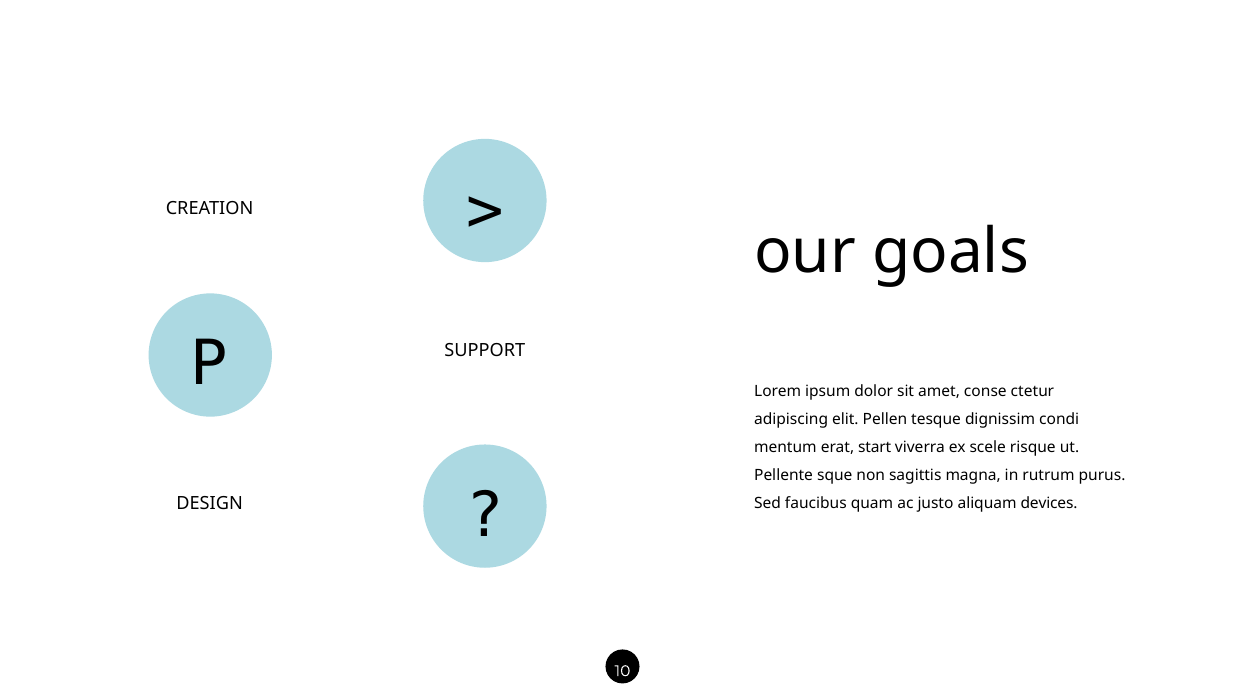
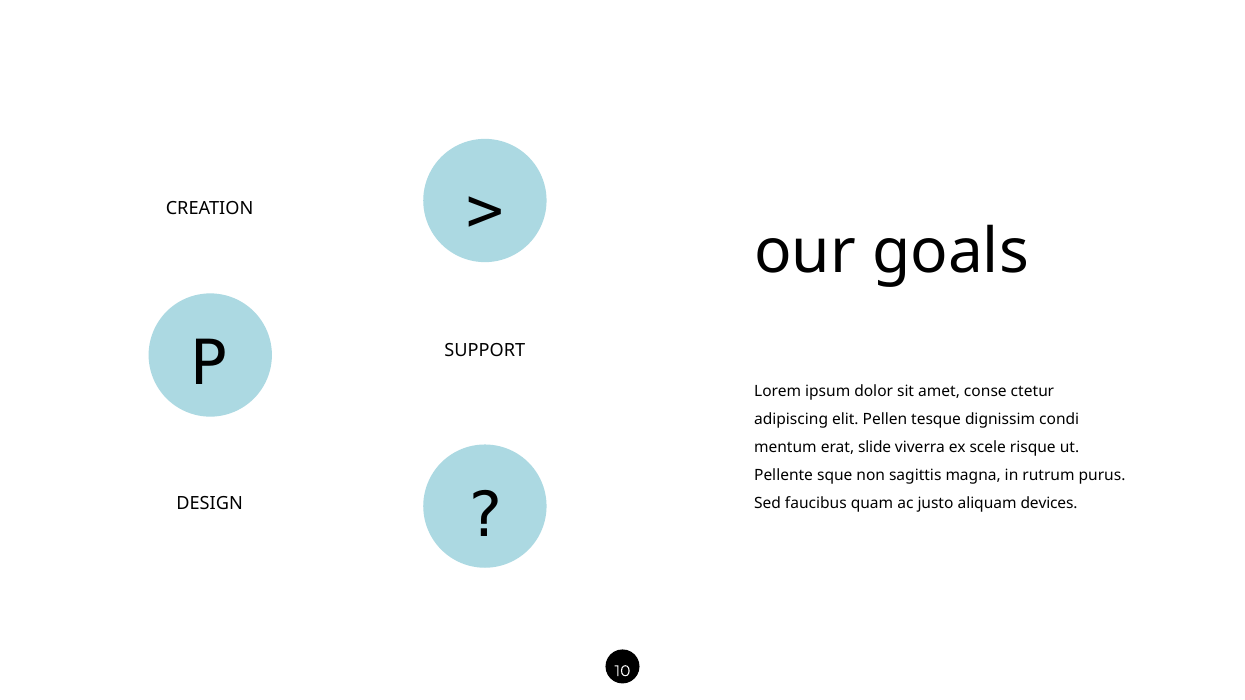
start: start -> slide
